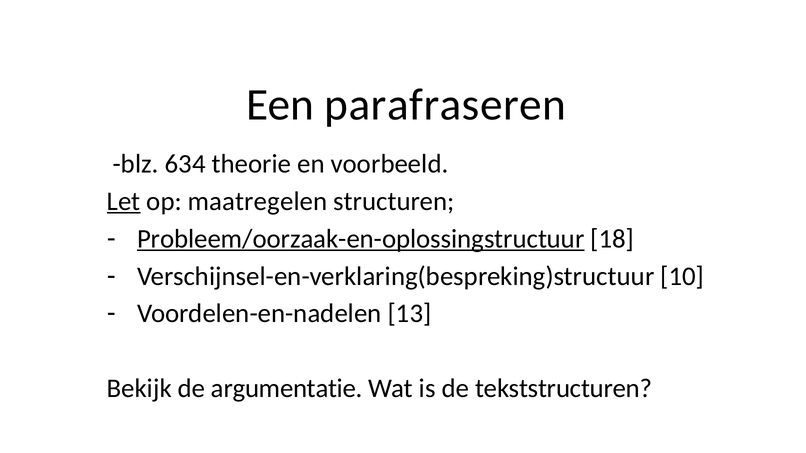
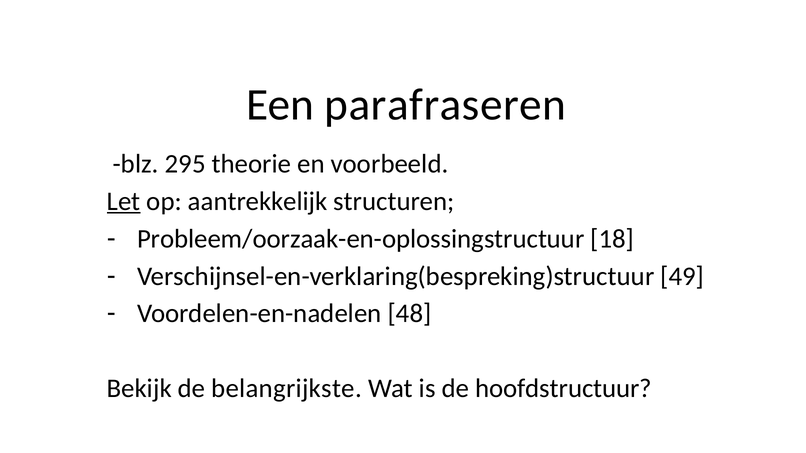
634: 634 -> 295
maatregelen: maatregelen -> aantrekkelijk
Probleem/oorzaak-en-oplossingstructuur underline: present -> none
10: 10 -> 49
13: 13 -> 48
argumentatie: argumentatie -> belangrijkste
tekststructuren: tekststructuren -> hoofdstructuur
